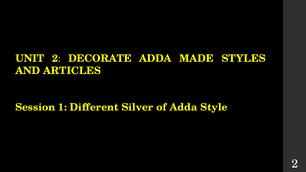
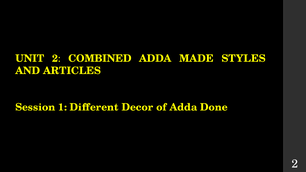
DECORATE: DECORATE -> COMBINED
Silver: Silver -> Decor
Style: Style -> Done
